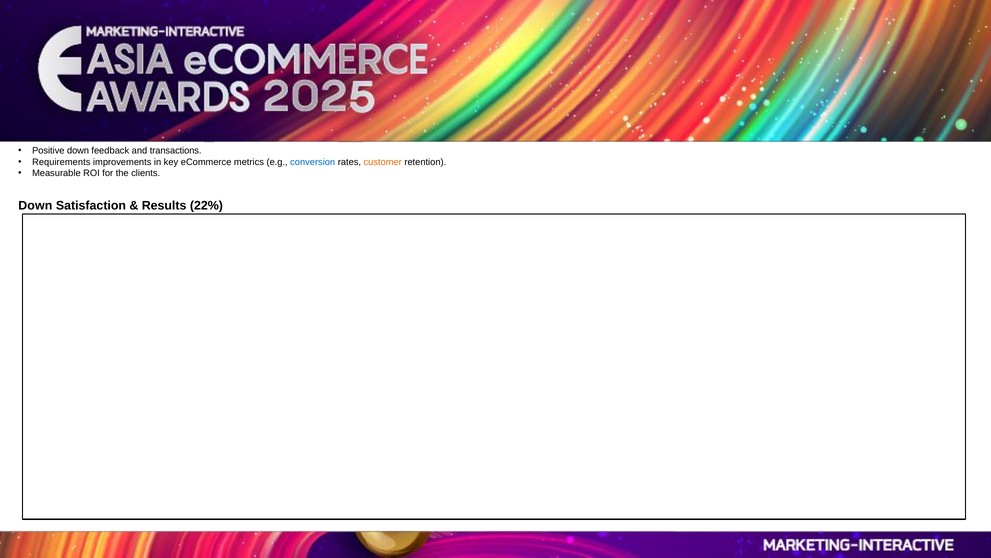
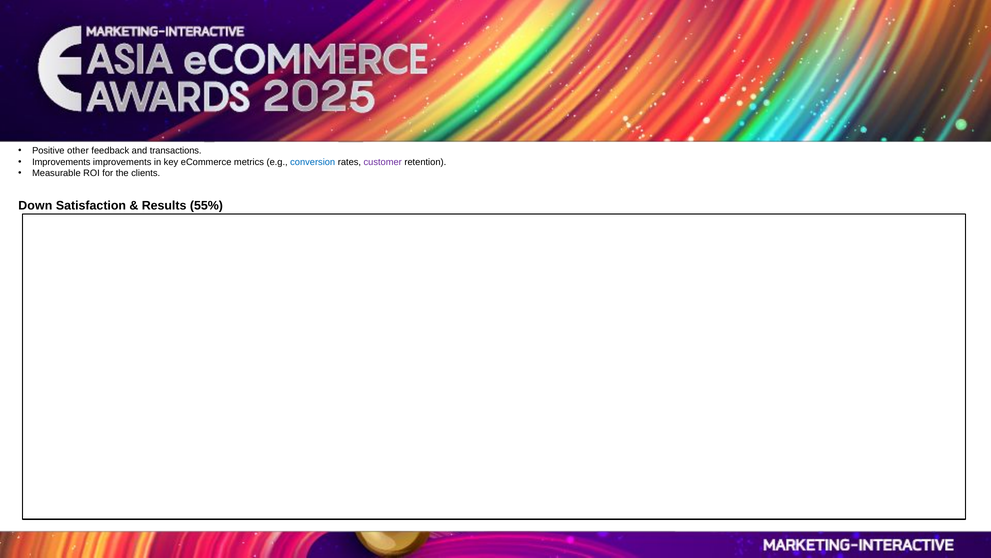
Positive down: down -> other
Requirements at (61, 162): Requirements -> Improvements
customer colour: orange -> purple
22%: 22% -> 55%
